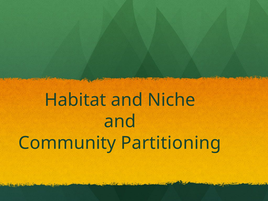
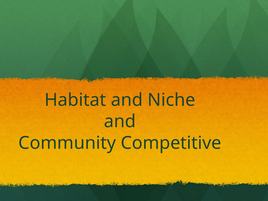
Partitioning: Partitioning -> Competitive
